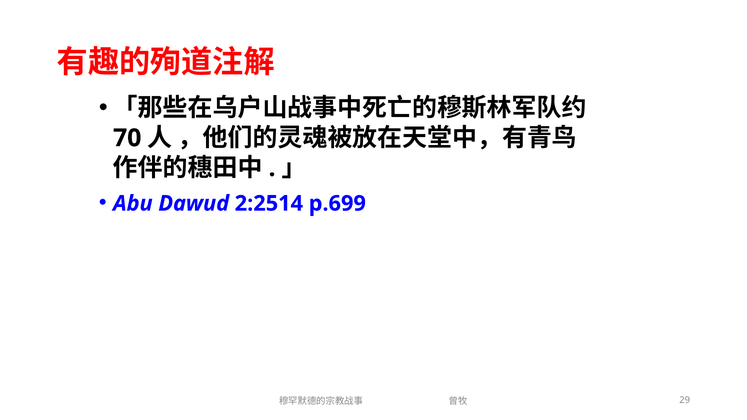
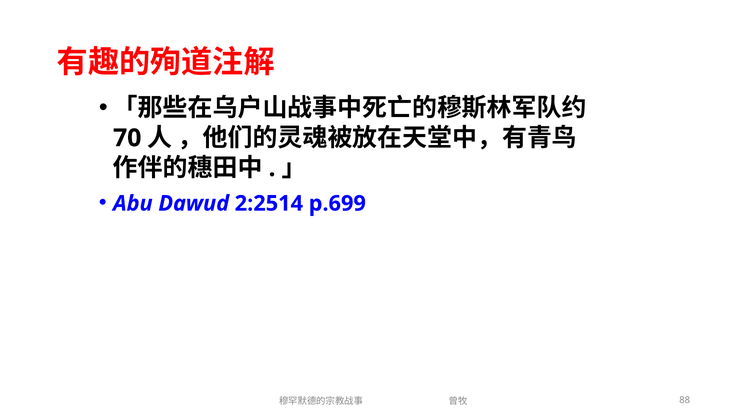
29: 29 -> 88
